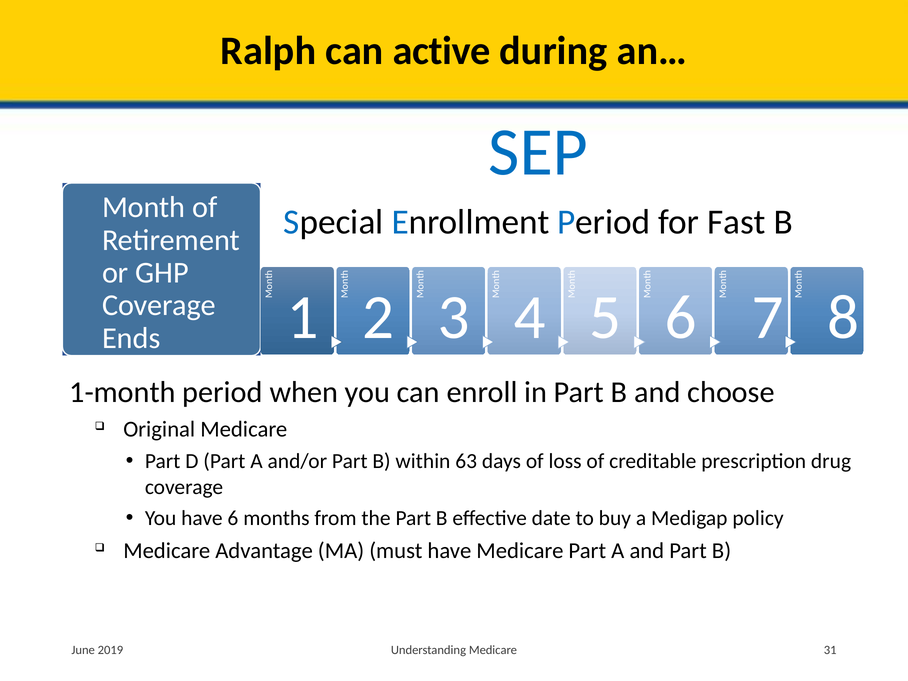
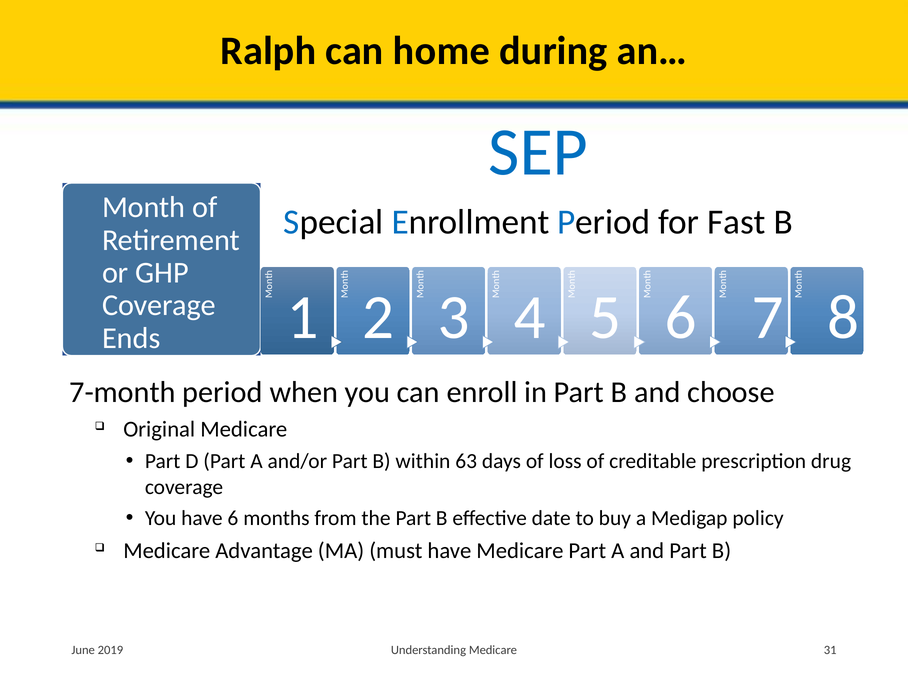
active: active -> home
1-month: 1-month -> 7-month
